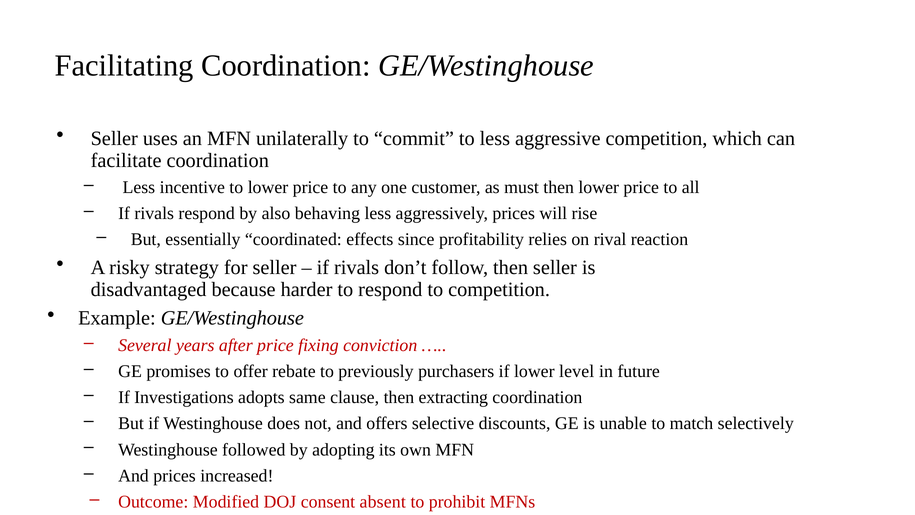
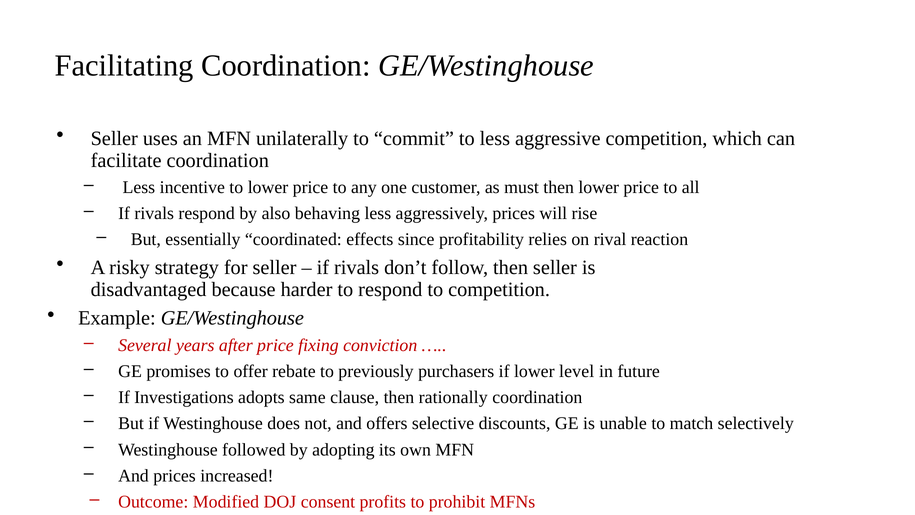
extracting: extracting -> rationally
absent: absent -> profits
